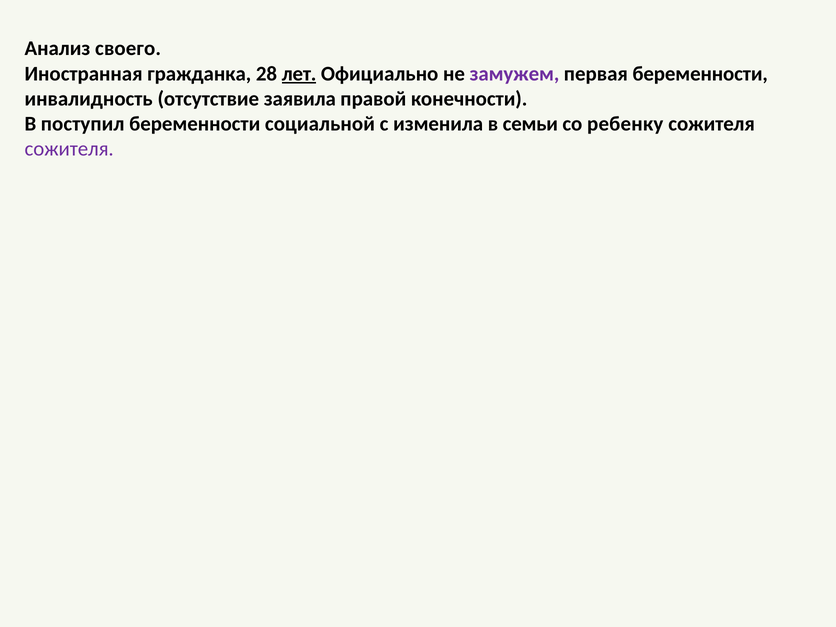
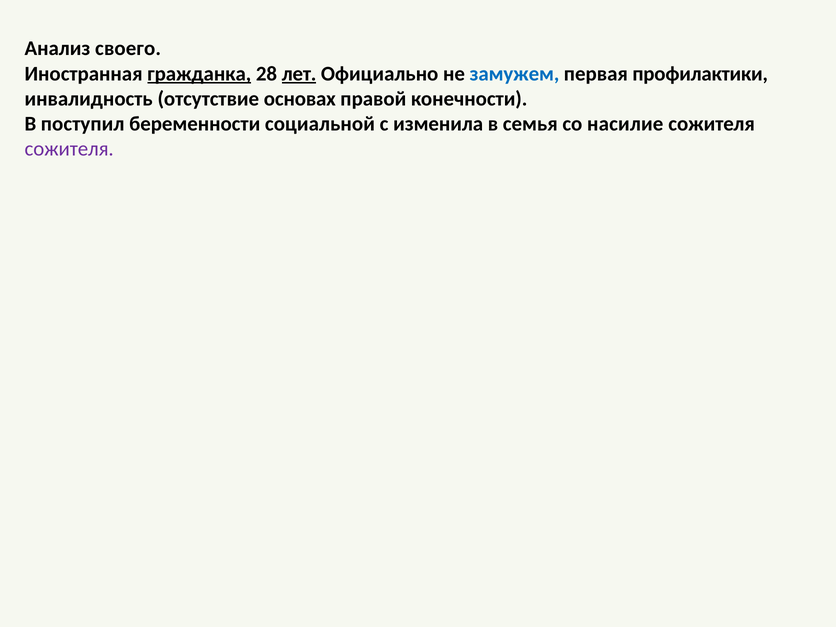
гражданка underline: none -> present
замужем colour: purple -> blue
первая беременности: беременности -> профилактики
заявила: заявила -> основах
семьи: семьи -> семья
ребенку: ребенку -> насилие
